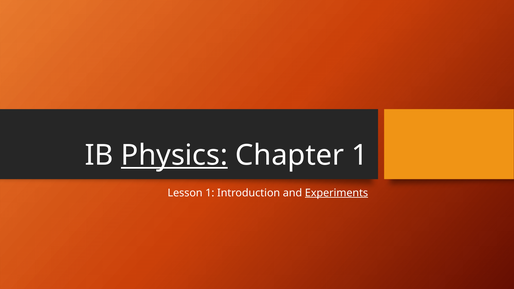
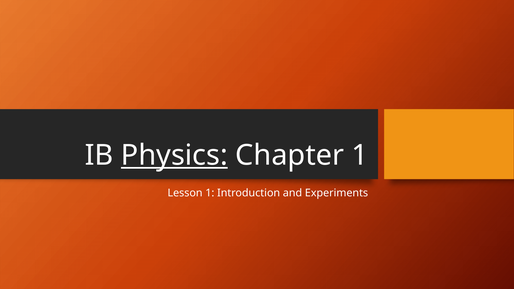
Experiments underline: present -> none
